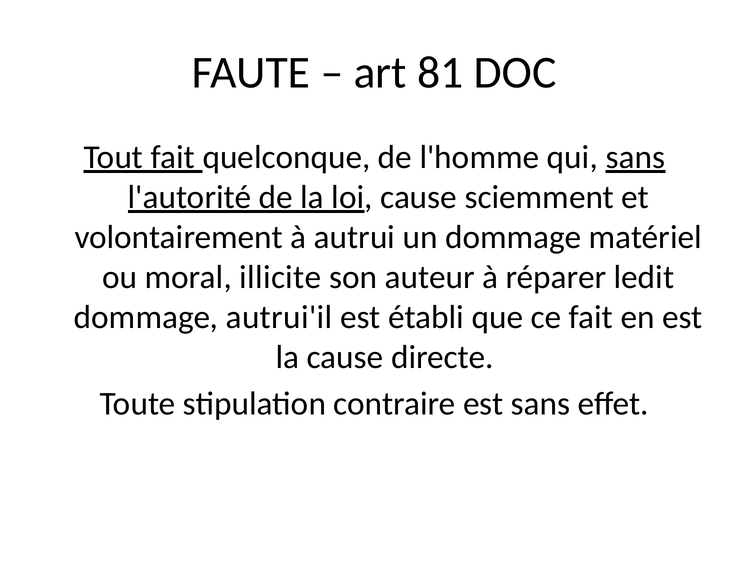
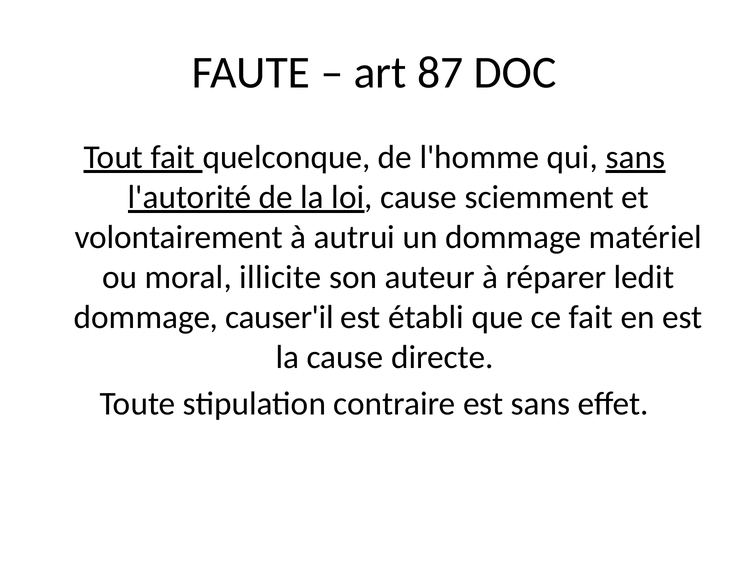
81: 81 -> 87
autrui'il: autrui'il -> causer'il
